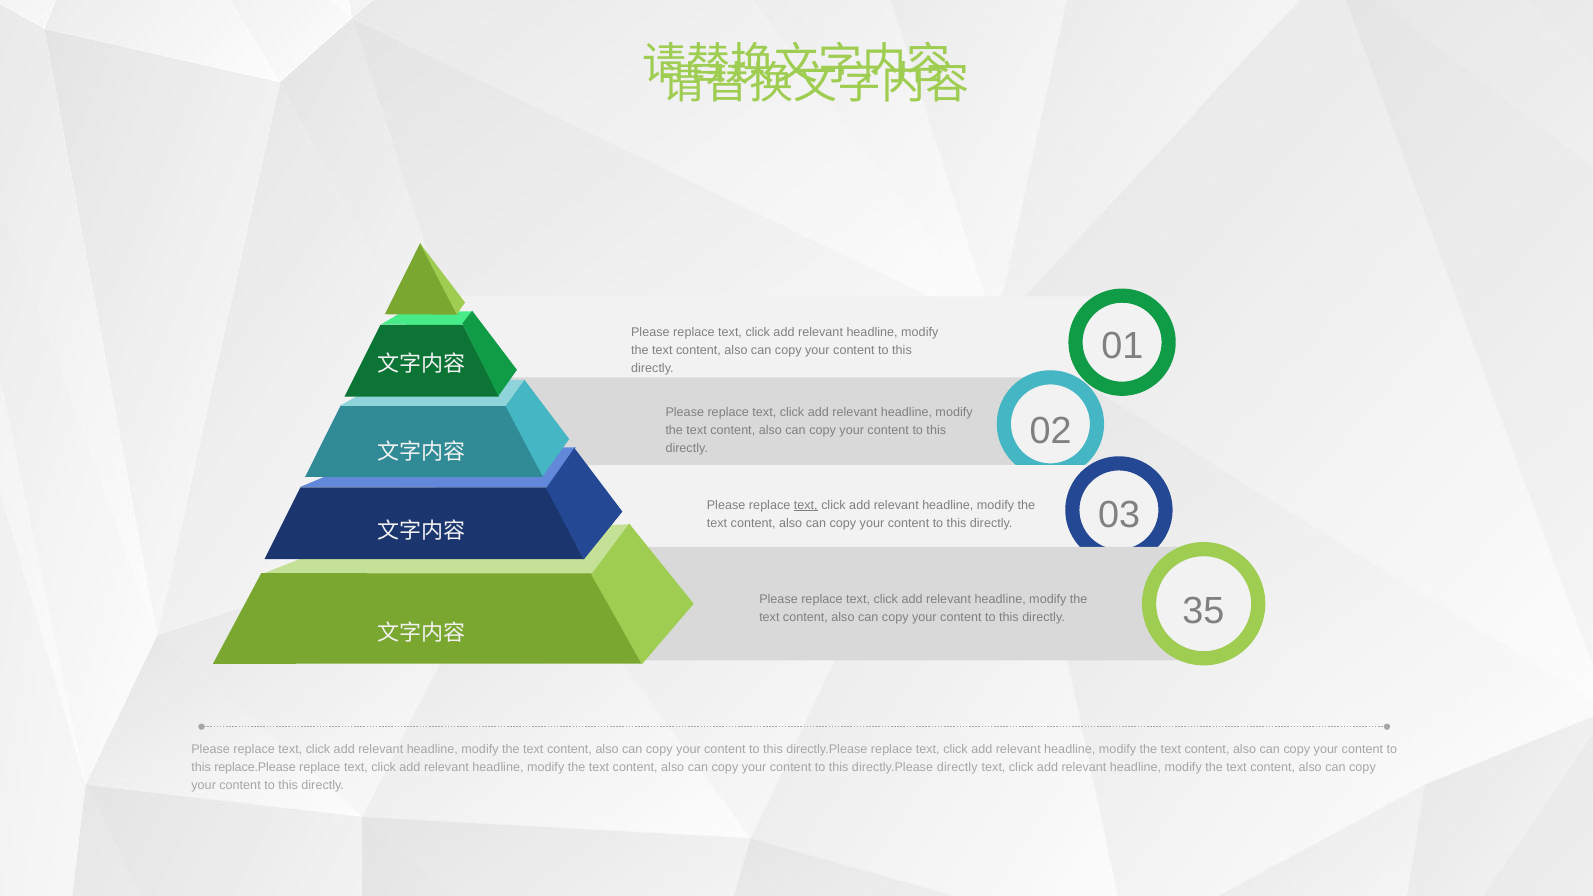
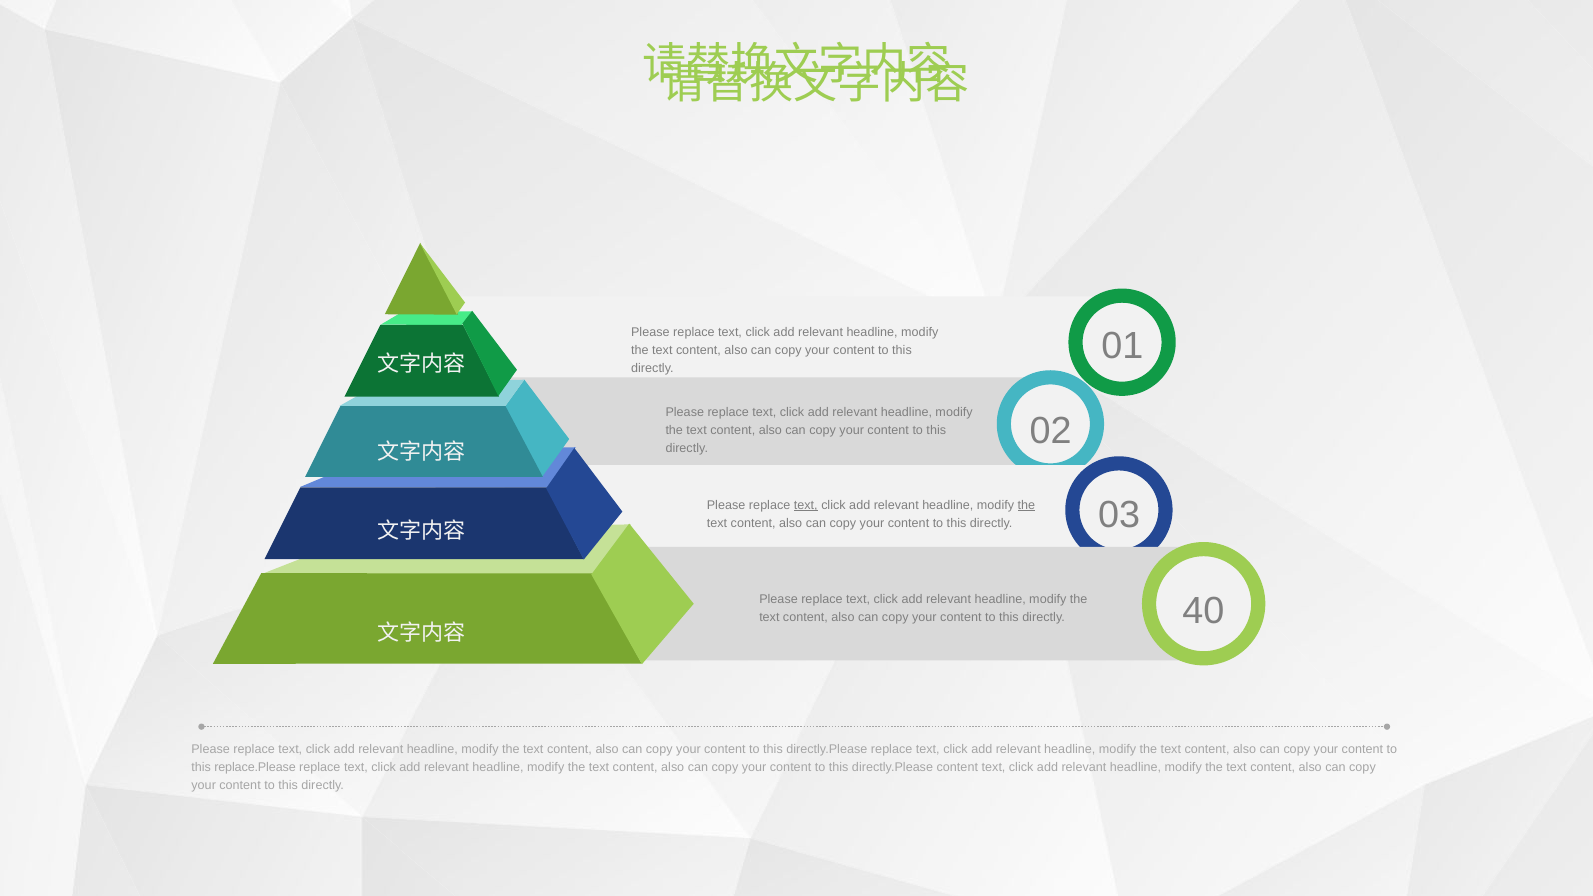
the at (1026, 505) underline: none -> present
35: 35 -> 40
directly.Please directly: directly -> content
